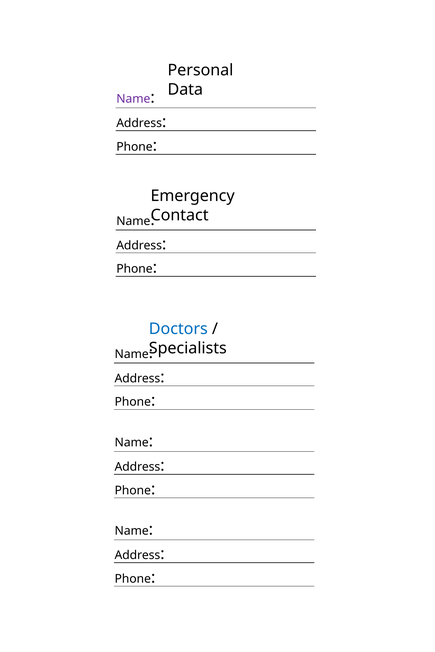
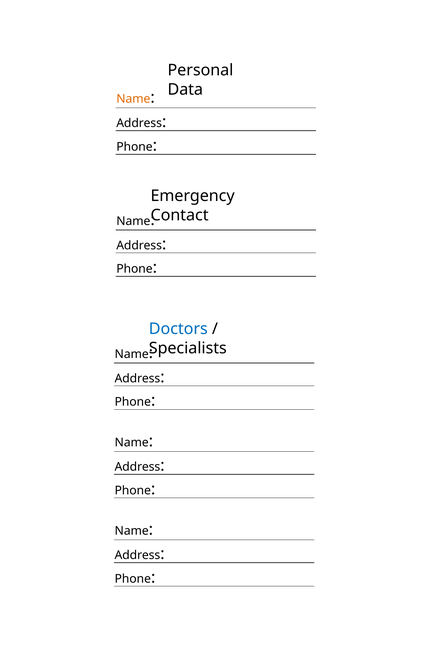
Name at (133, 99) colour: purple -> orange
